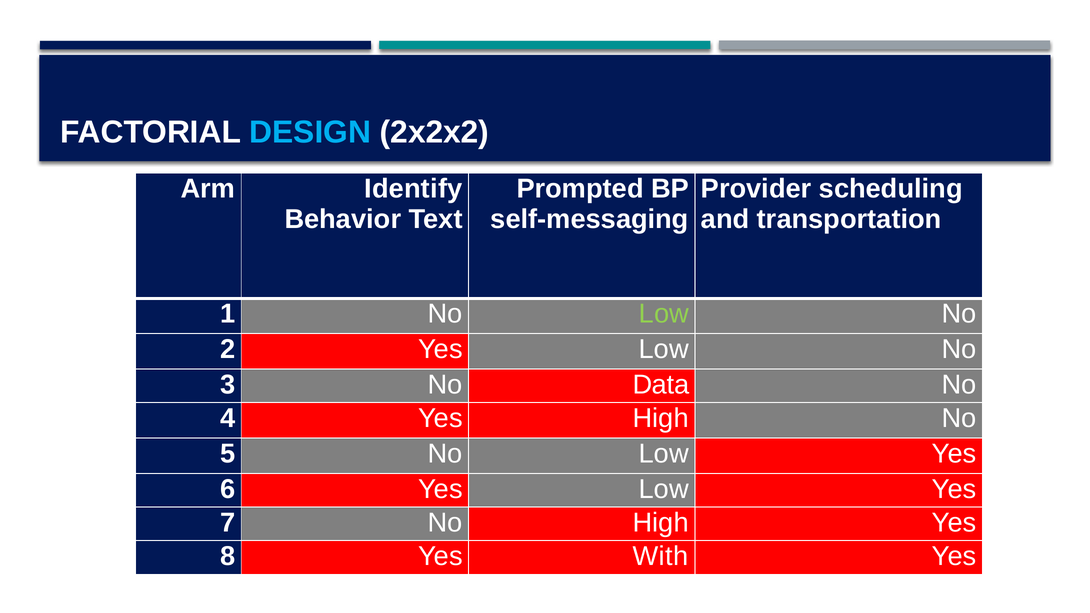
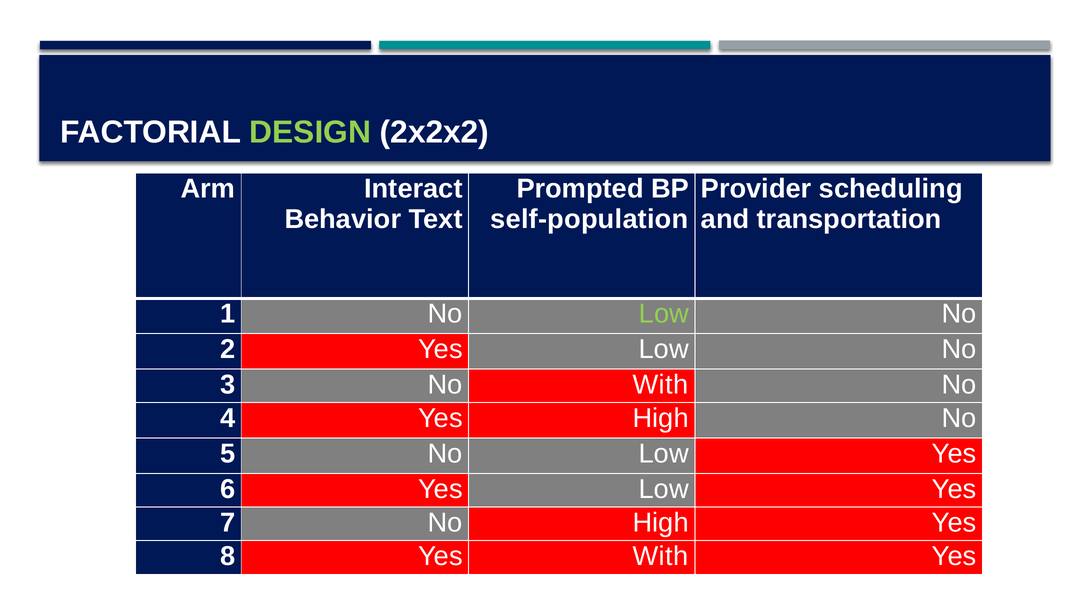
DESIGN colour: light blue -> light green
Identify: Identify -> Interact
self-messaging: self-messaging -> self-population
No Data: Data -> With
